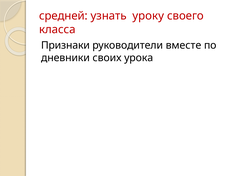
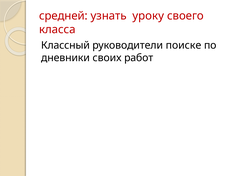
Признаки: Признаки -> Классный
вместе: вместе -> поиске
урока: урока -> работ
